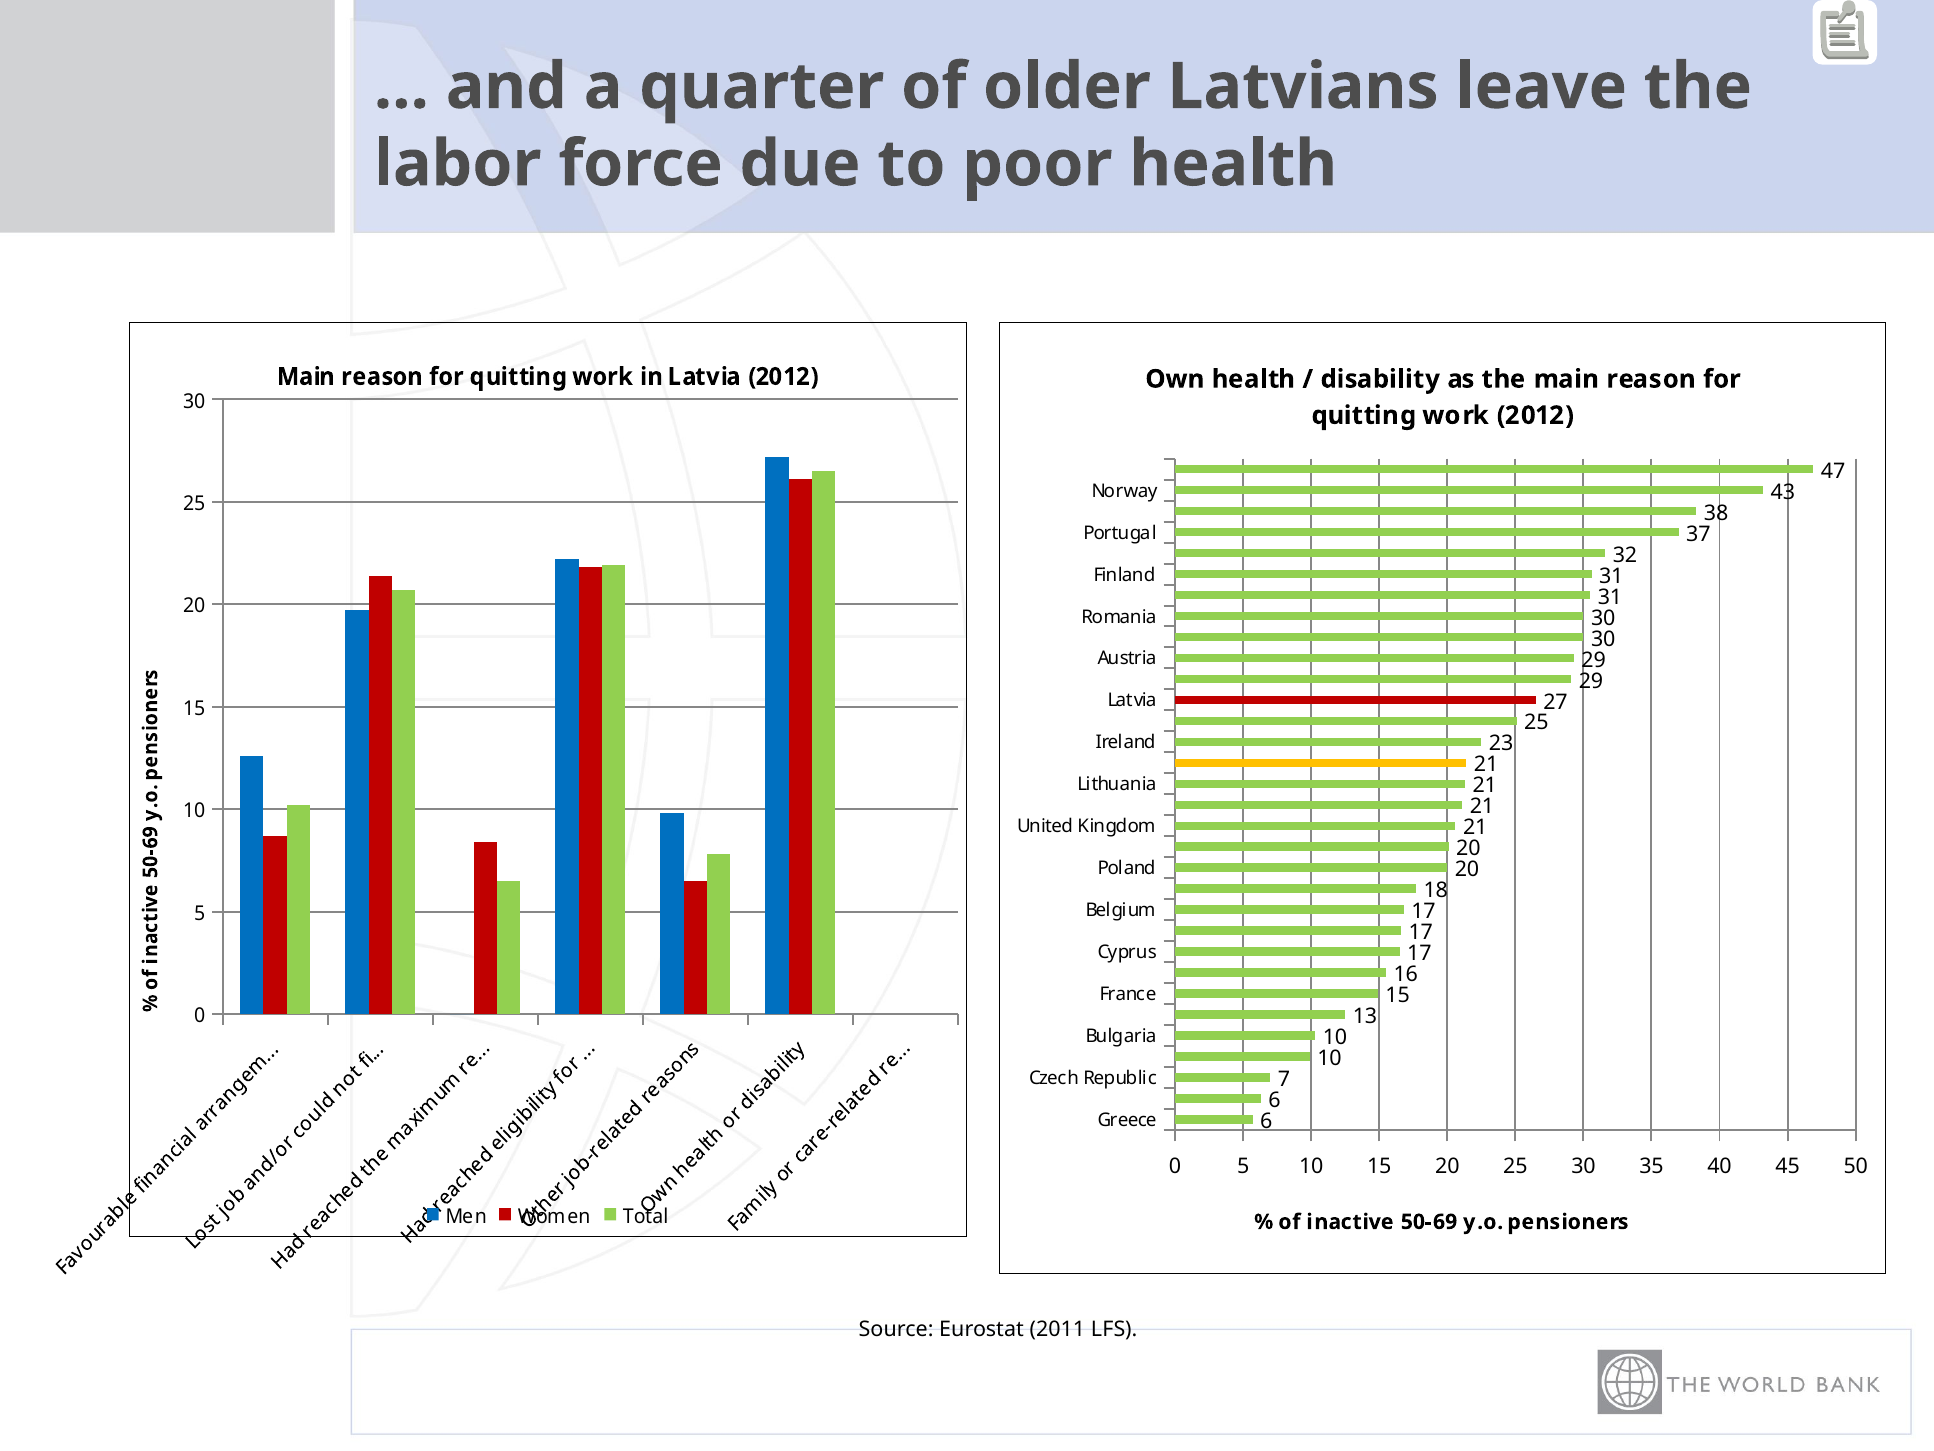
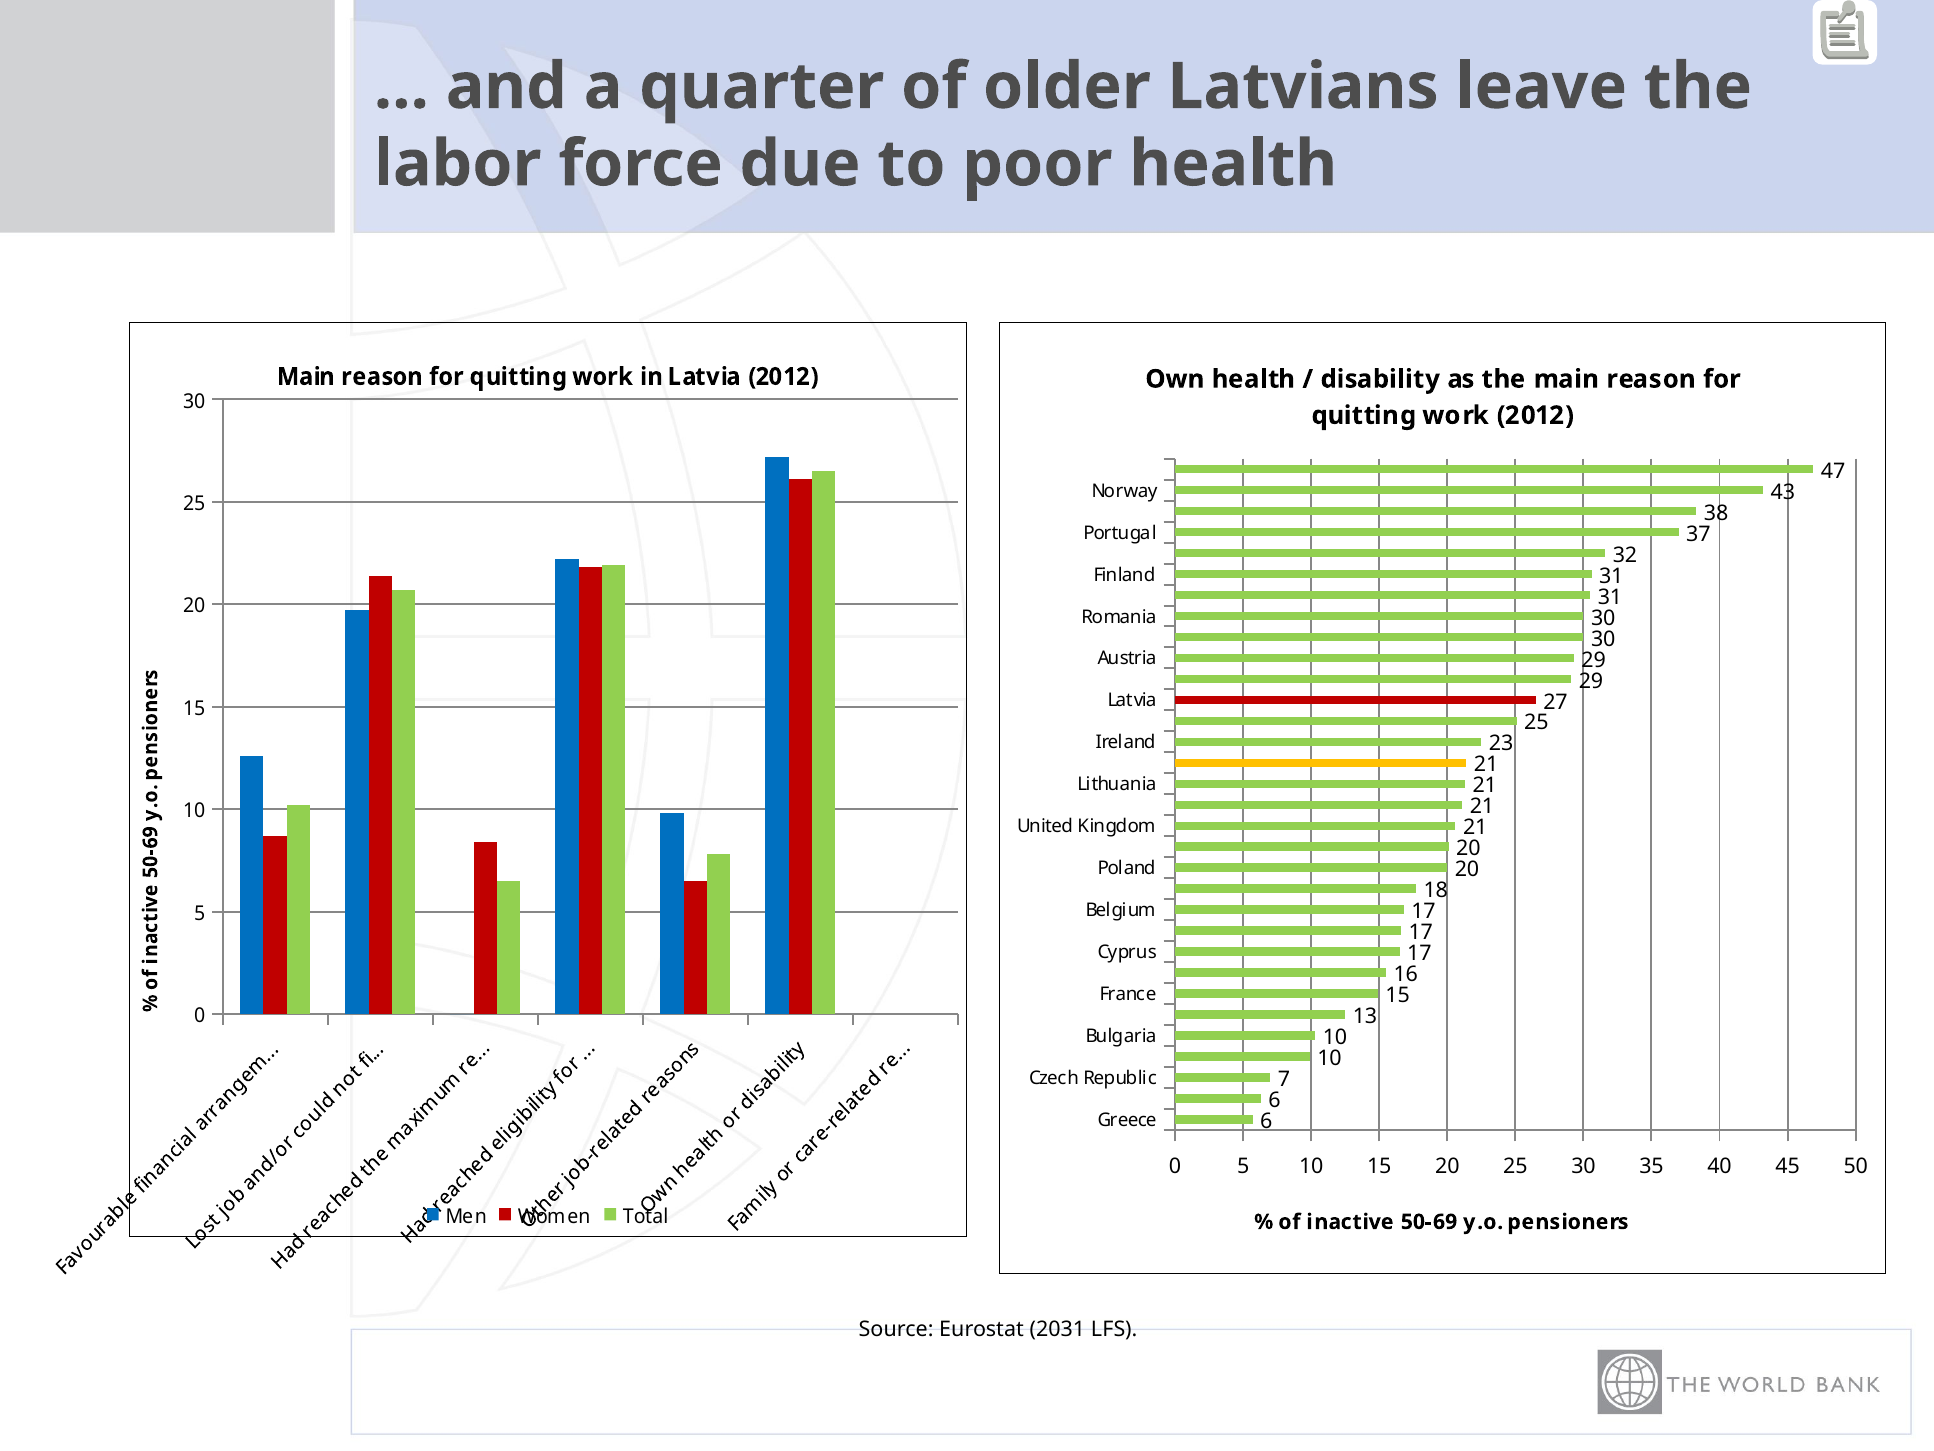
2011: 2011 -> 2031
